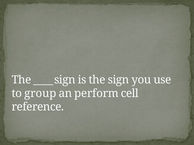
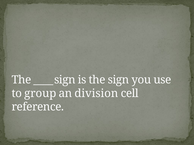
perform: perform -> division
